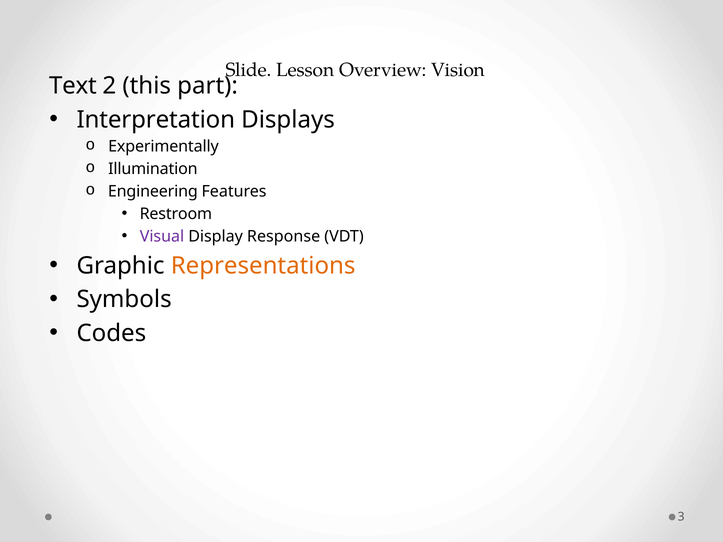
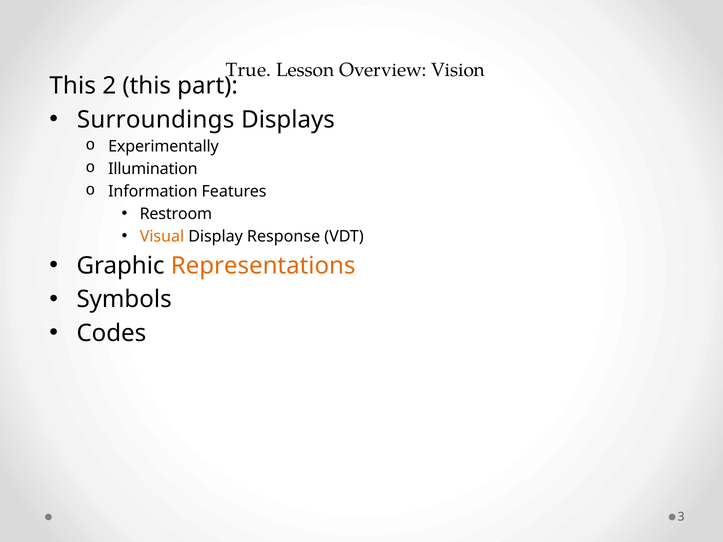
Slide: Slide -> True
Text at (73, 86): Text -> This
Interpretation: Interpretation -> Surroundings
Engineering: Engineering -> Information
Visual colour: purple -> orange
